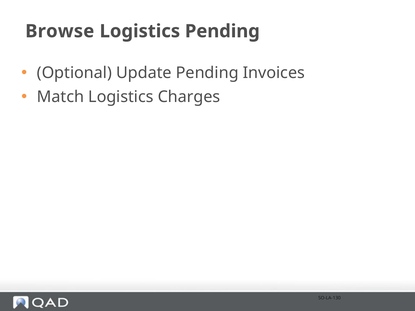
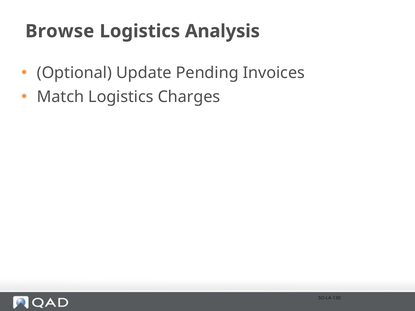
Logistics Pending: Pending -> Analysis
